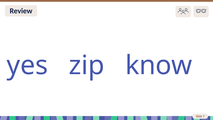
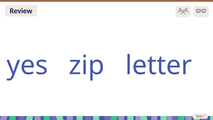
know: know -> letter
